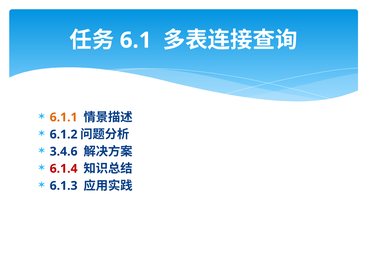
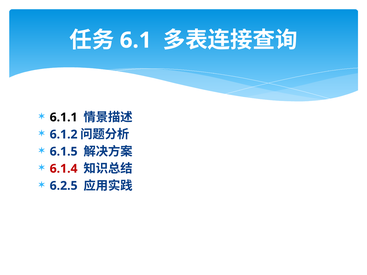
6.1.1 colour: orange -> black
3.4.6: 3.4.6 -> 6.1.5
6.1.3: 6.1.3 -> 6.2.5
